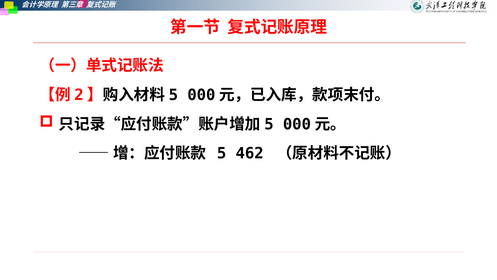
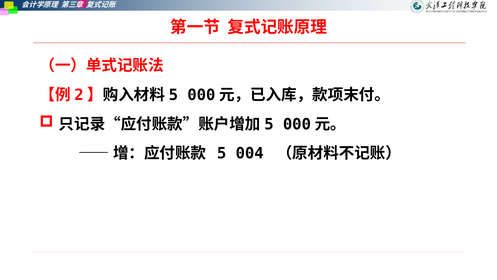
462: 462 -> 004
